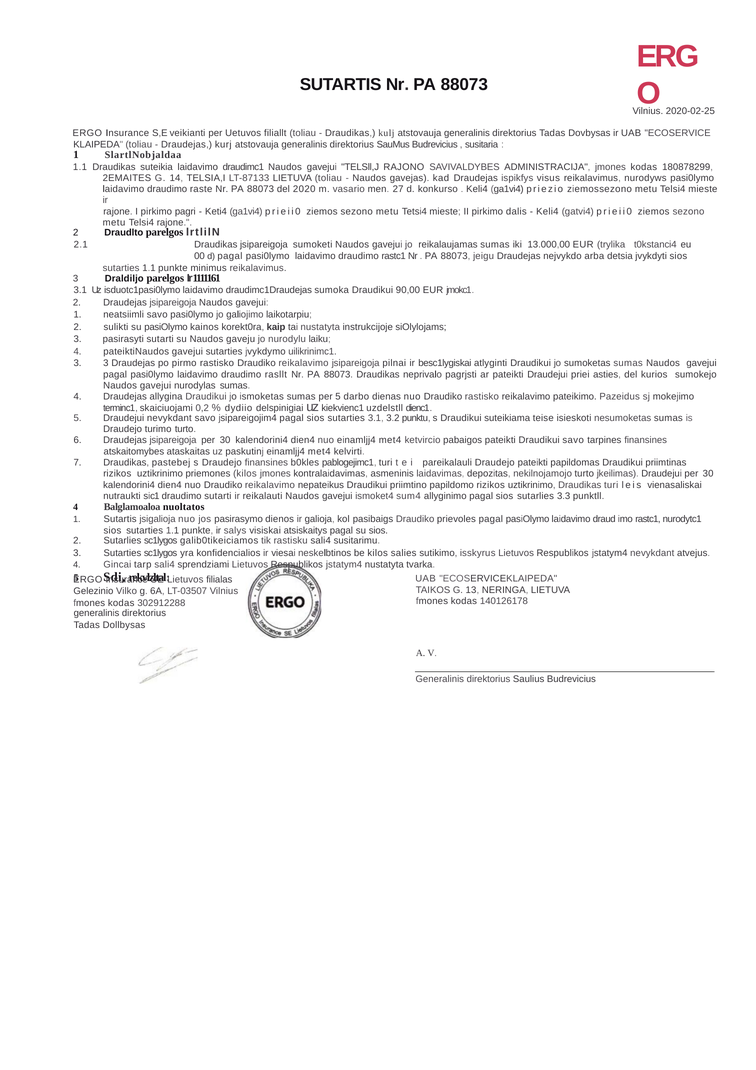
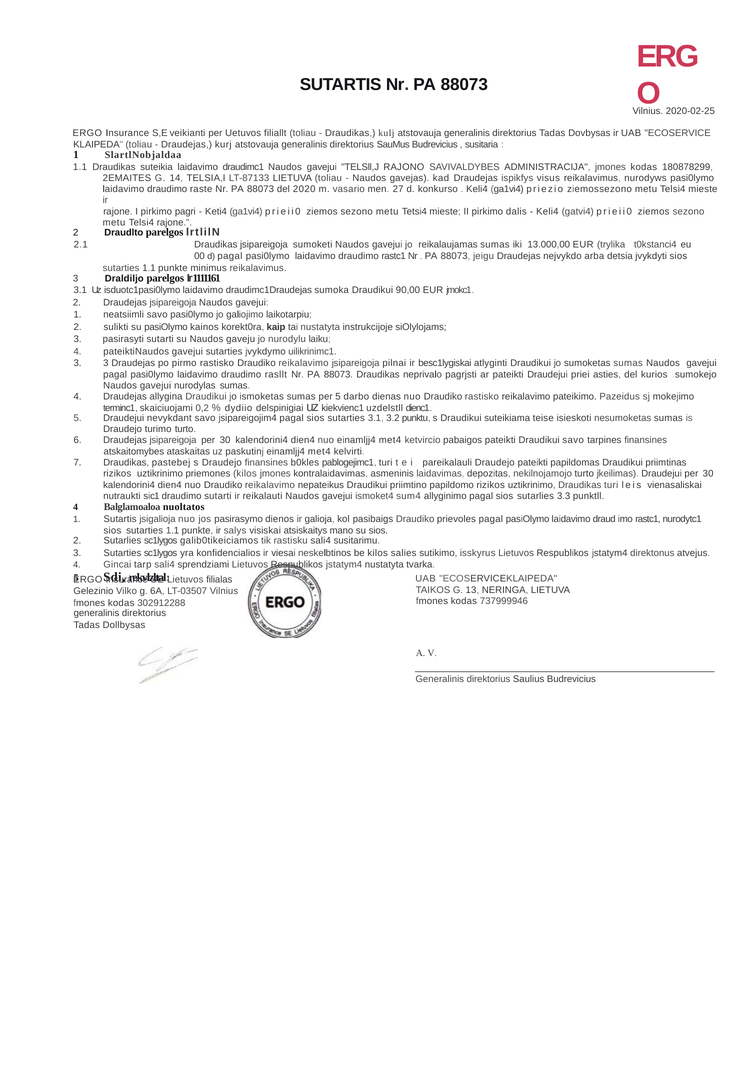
atsiskaitys pagal: pagal -> mano
jstatym4 nevykdant: nevykdant -> direktonus
140126178: 140126178 -> 737999946
